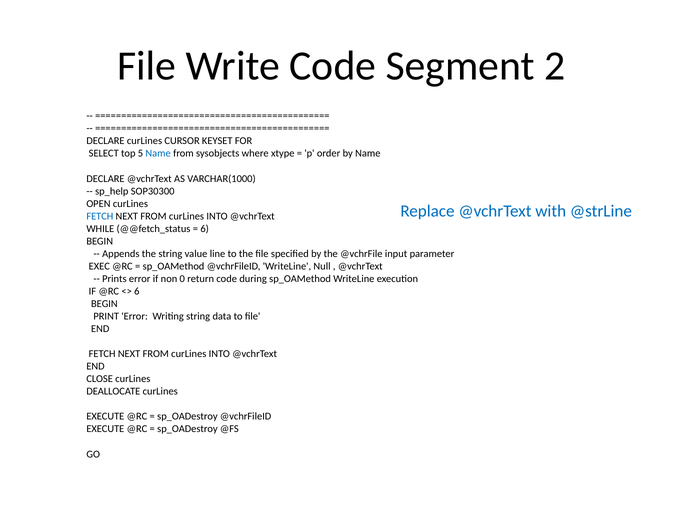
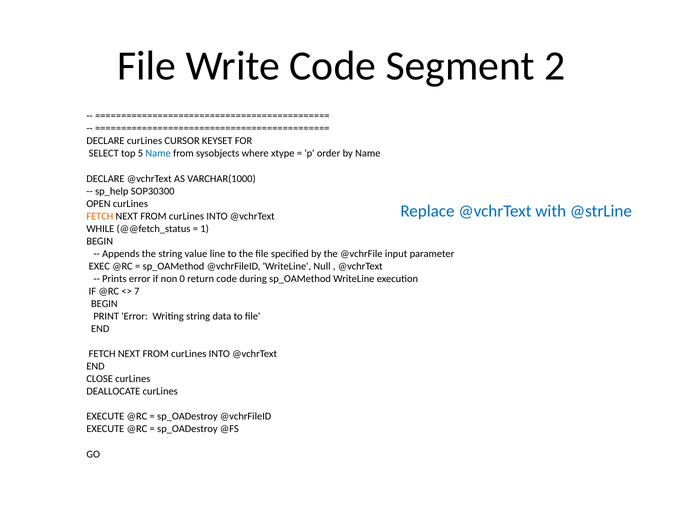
FETCH at (100, 216) colour: blue -> orange
6 at (205, 229): 6 -> 1
6 at (137, 291): 6 -> 7
